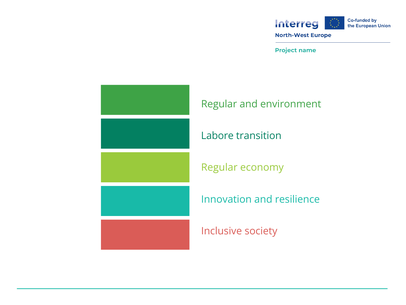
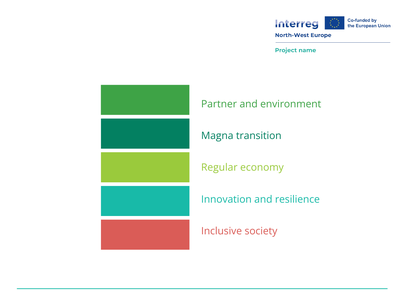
Regular at (219, 104): Regular -> Partner
Labore: Labore -> Magna
